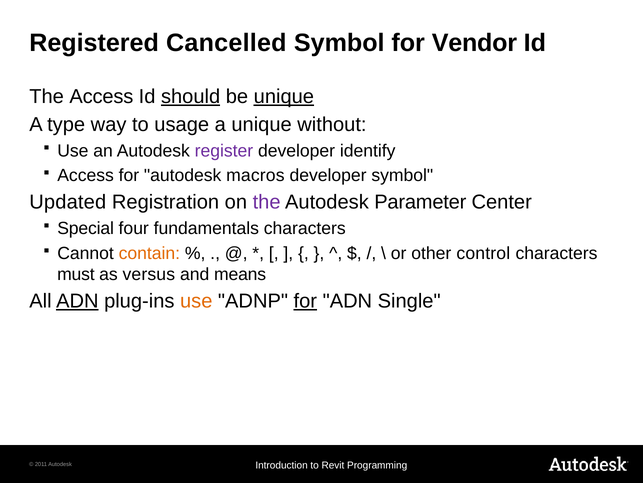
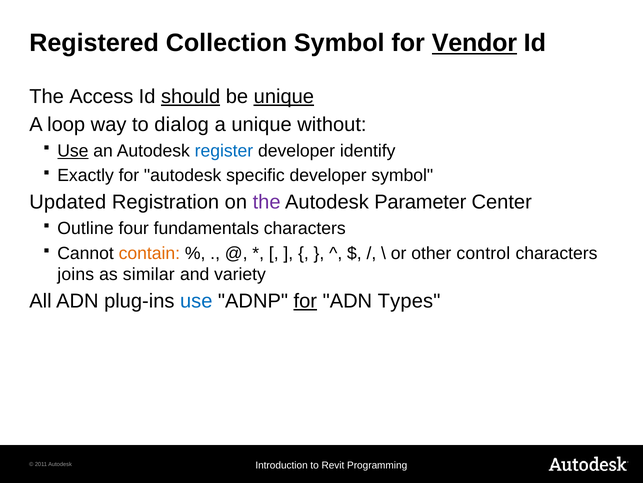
Cancelled: Cancelled -> Collection
Vendor underline: none -> present
type: type -> loop
usage: usage -> dialog
Use at (73, 150) underline: none -> present
register colour: purple -> blue
Access at (86, 175): Access -> Exactly
macros: macros -> specific
Special: Special -> Outline
must: must -> joins
versus: versus -> similar
means: means -> variety
ADN at (77, 301) underline: present -> none
use at (196, 301) colour: orange -> blue
Single: Single -> Types
